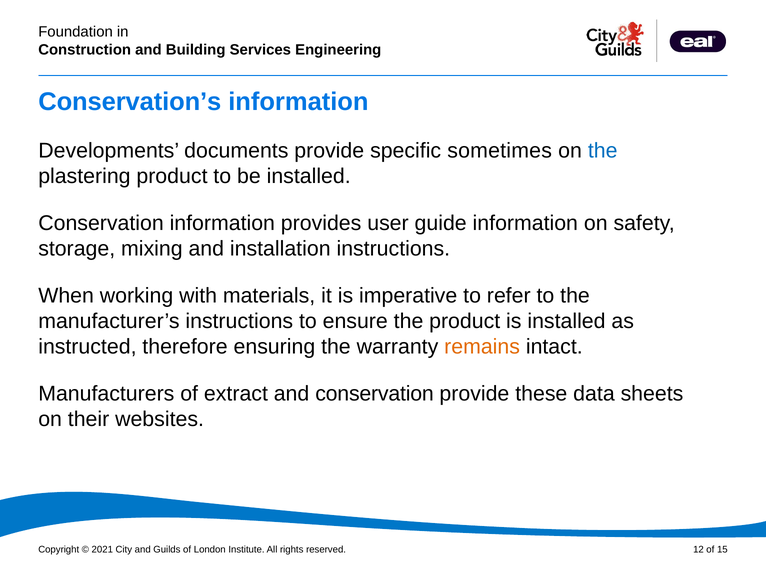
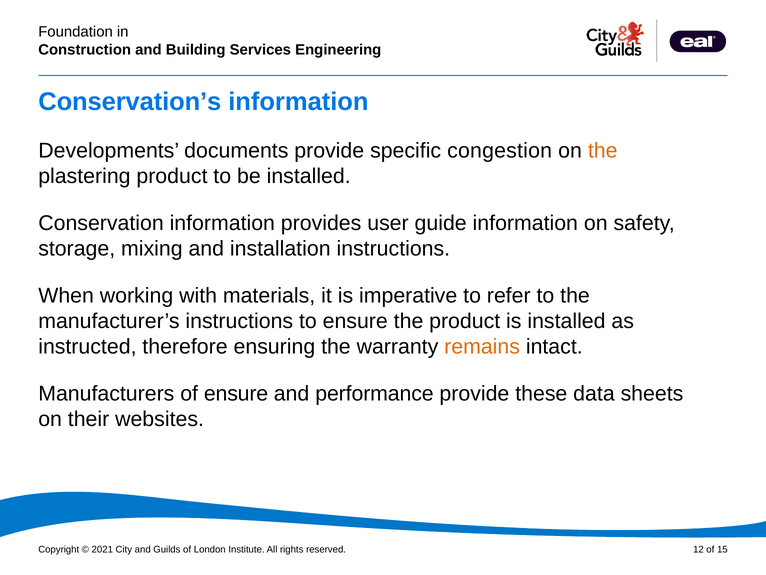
sometimes: sometimes -> congestion
the at (603, 151) colour: blue -> orange
of extract: extract -> ensure
and conservation: conservation -> performance
